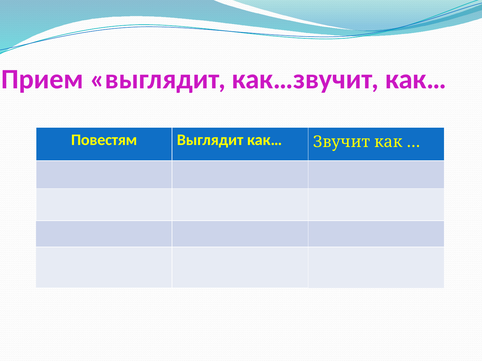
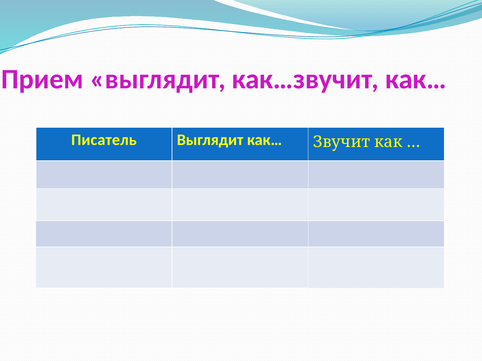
Повестям: Повестям -> Писатель
